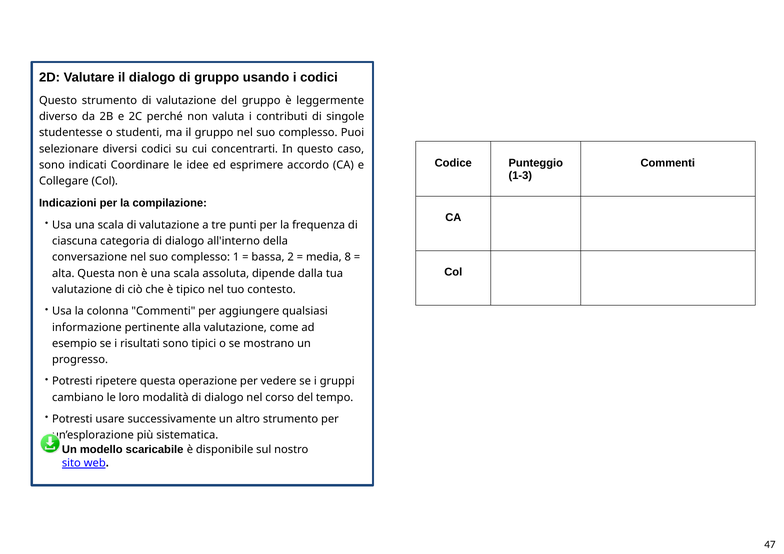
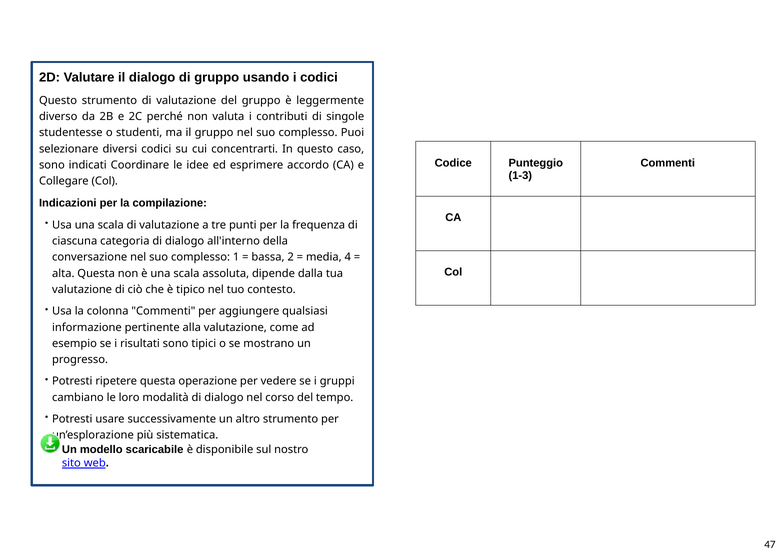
8: 8 -> 4
